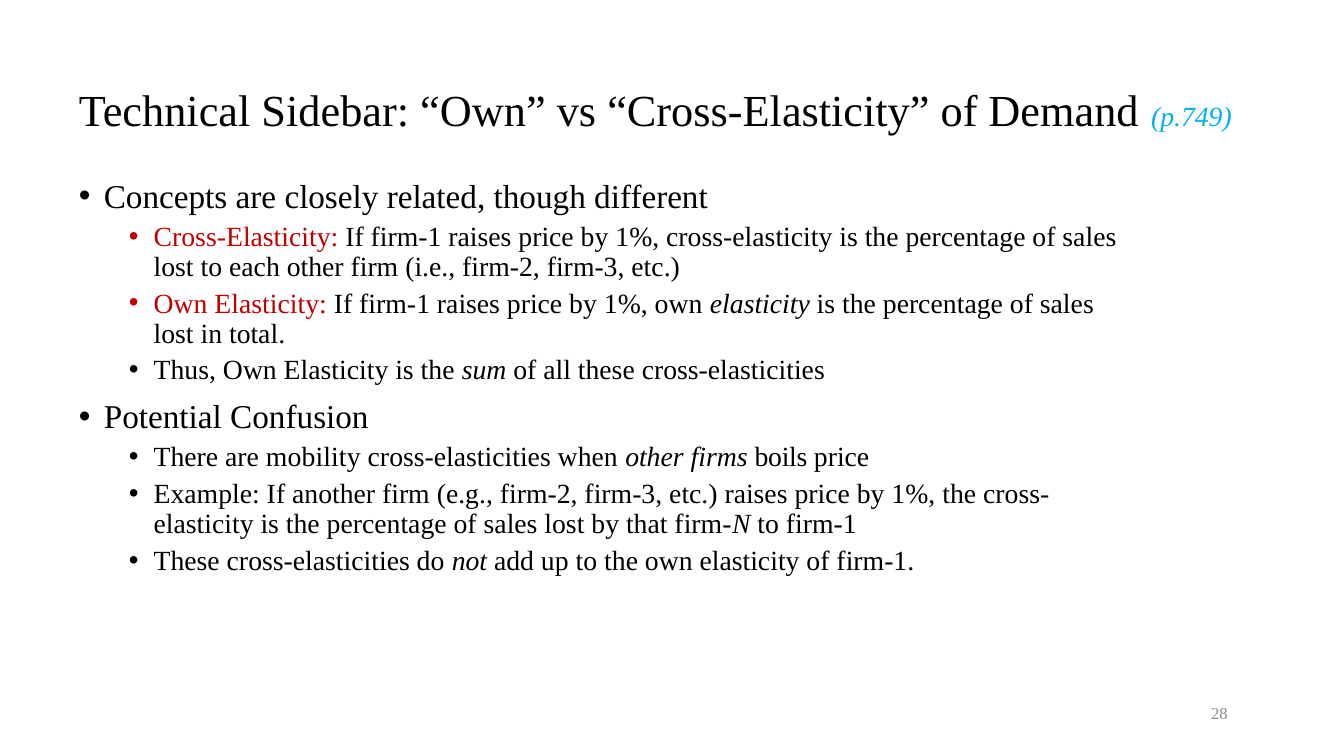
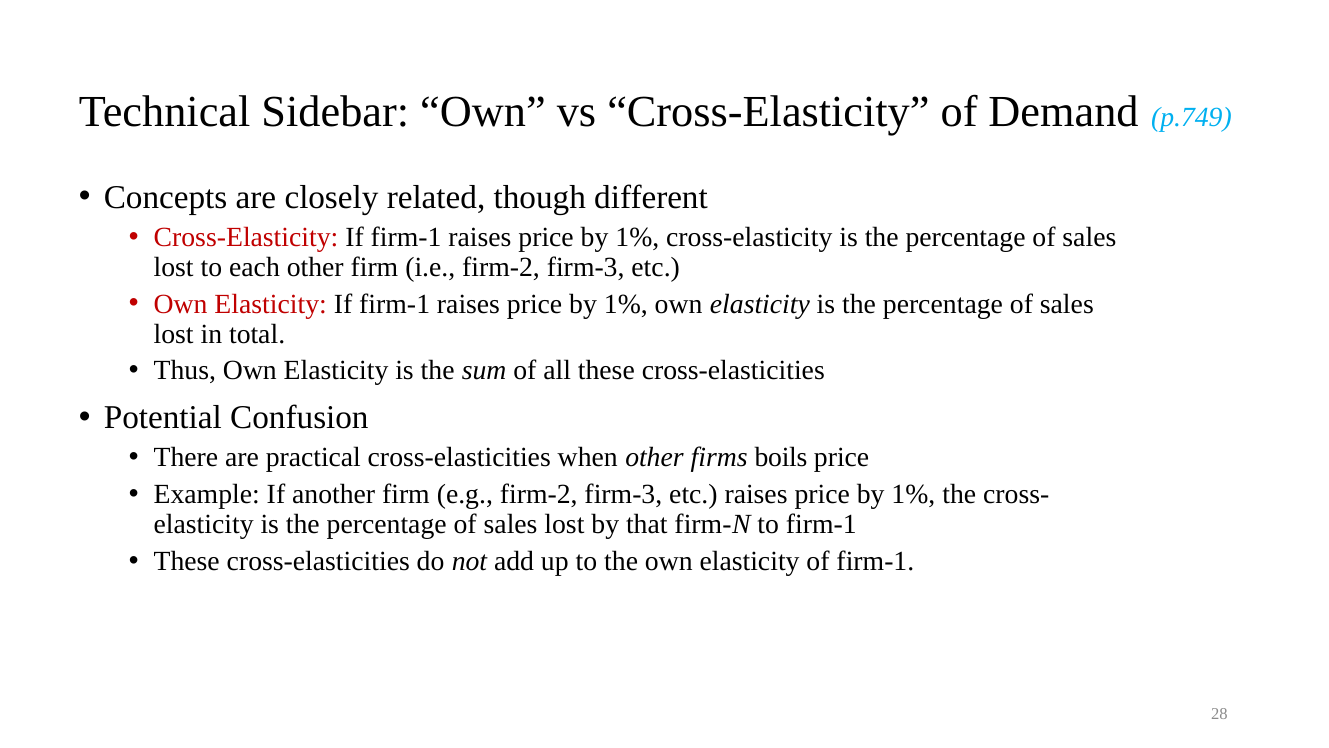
mobility: mobility -> practical
